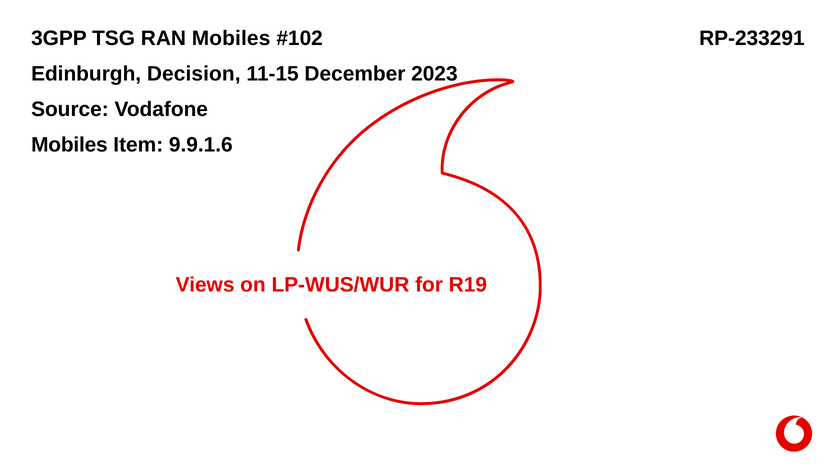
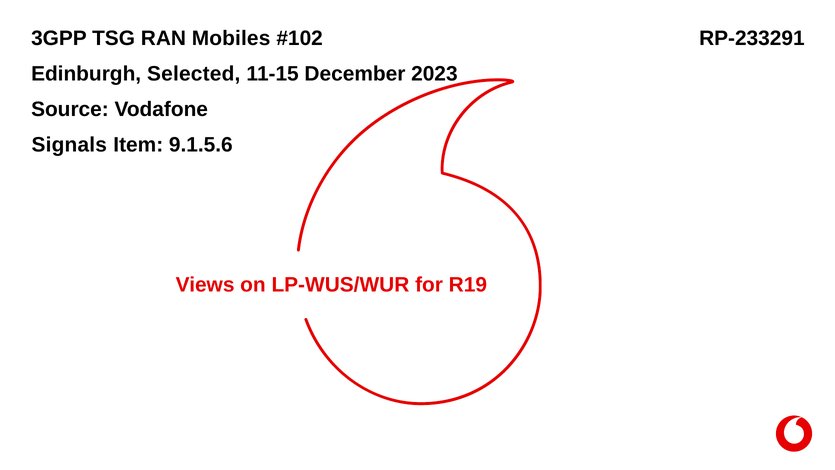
Decision: Decision -> Selected
Mobiles at (69, 145): Mobiles -> Signals
9.9.1.6: 9.9.1.6 -> 9.1.5.6
